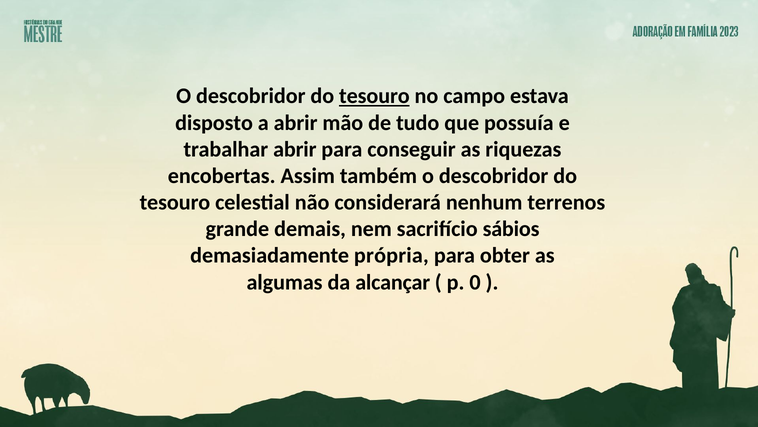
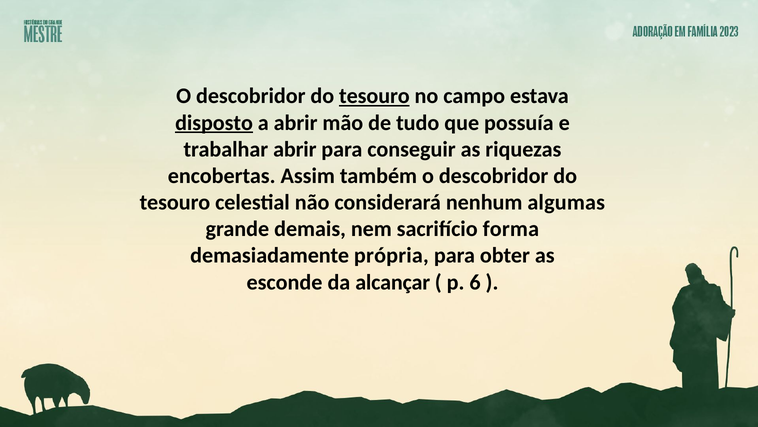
disposto underline: none -> present
terrenos: terrenos -> algumas
sábios: sábios -> forma
algumas: algumas -> esconde
0: 0 -> 6
